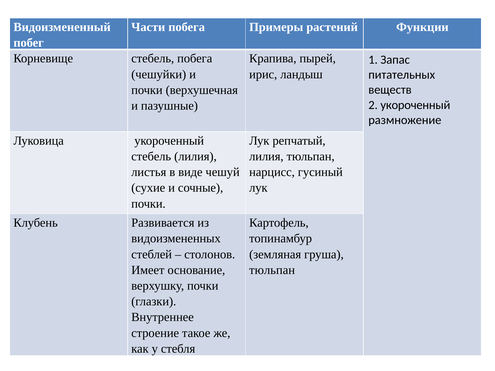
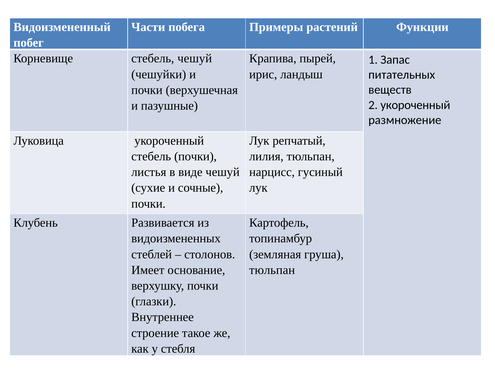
стебель побега: побега -> чешуй
стебель лилия: лилия -> почки
